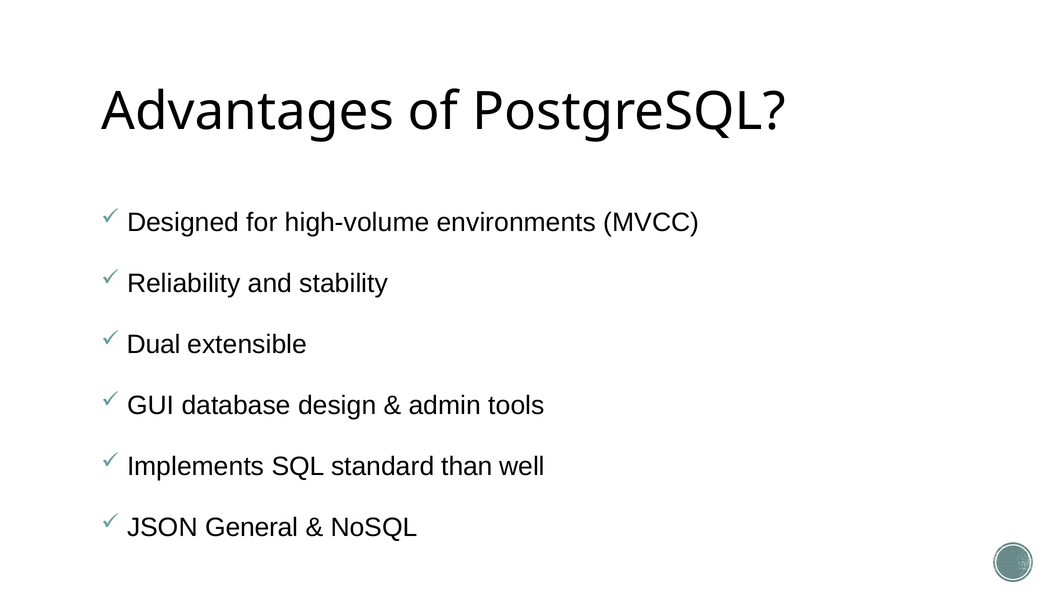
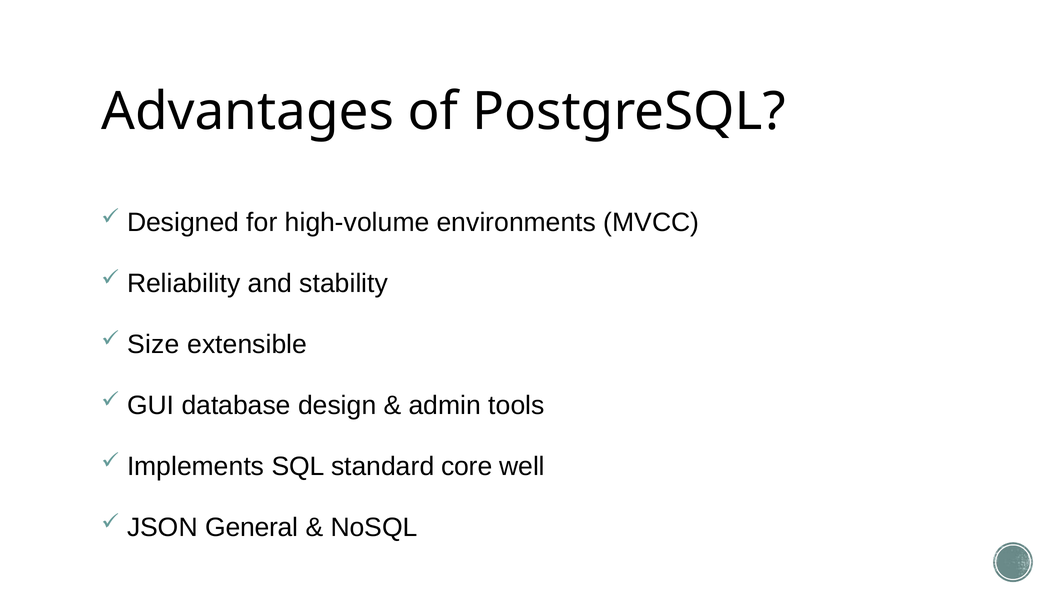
Dual: Dual -> Size
than: than -> core
